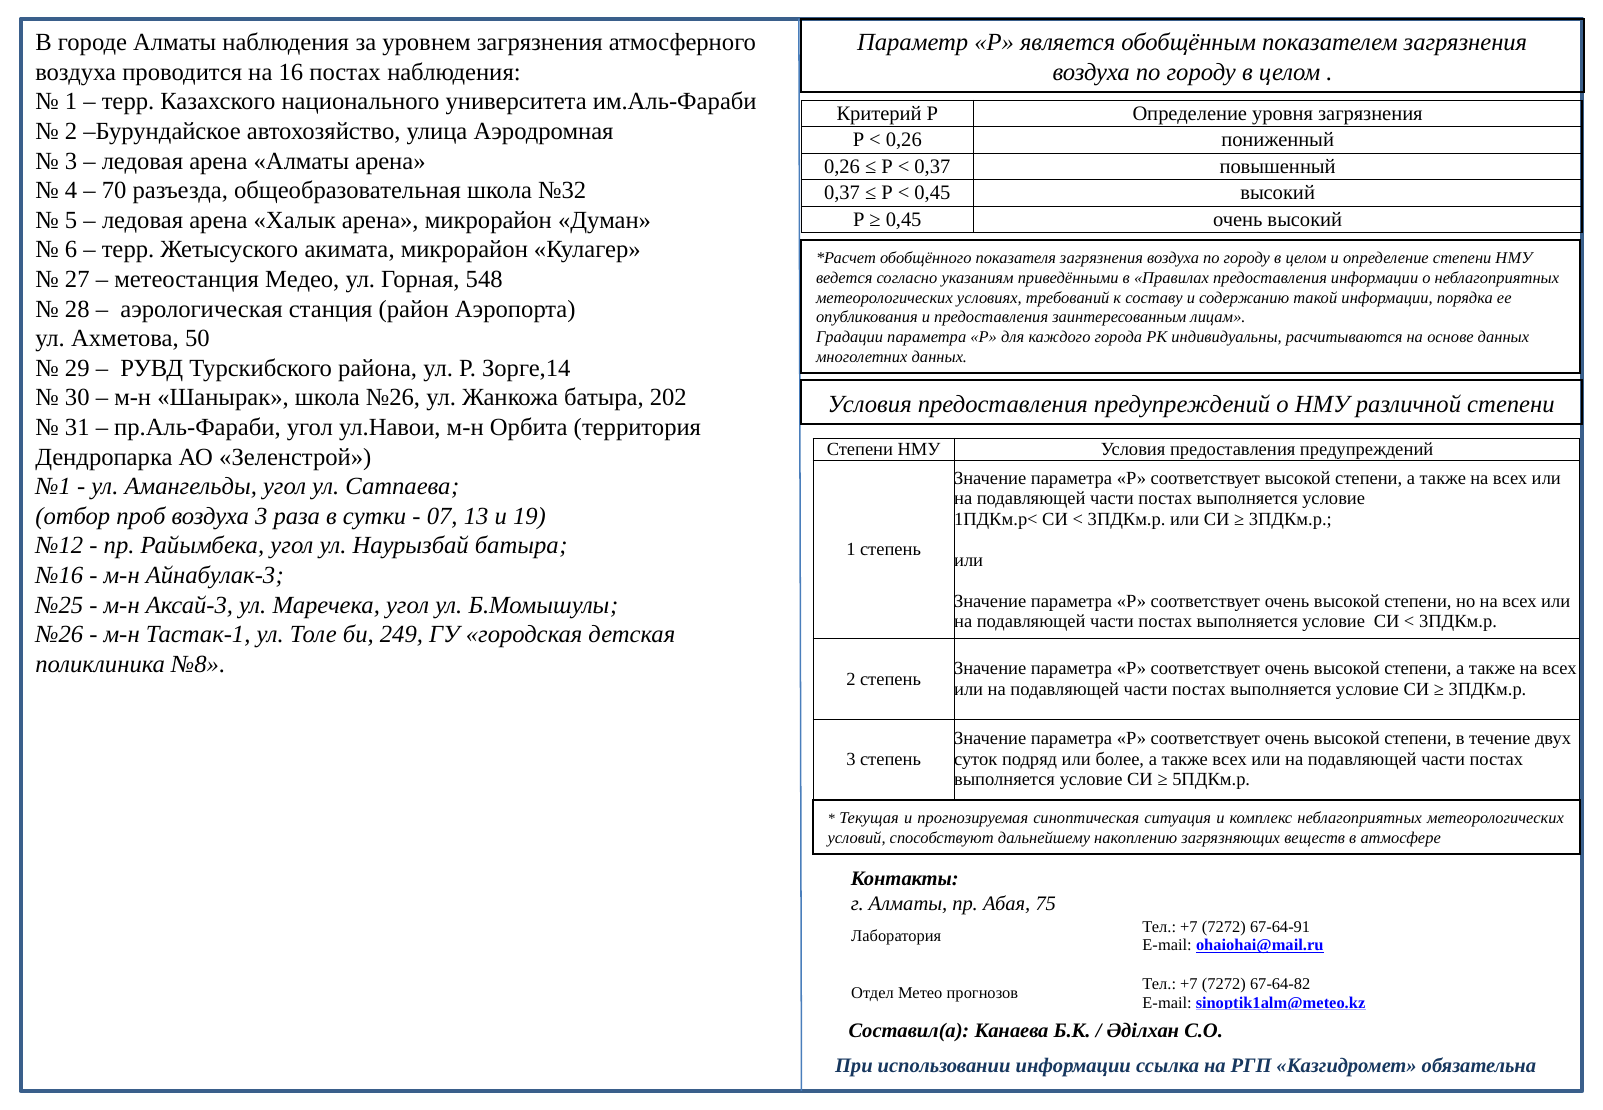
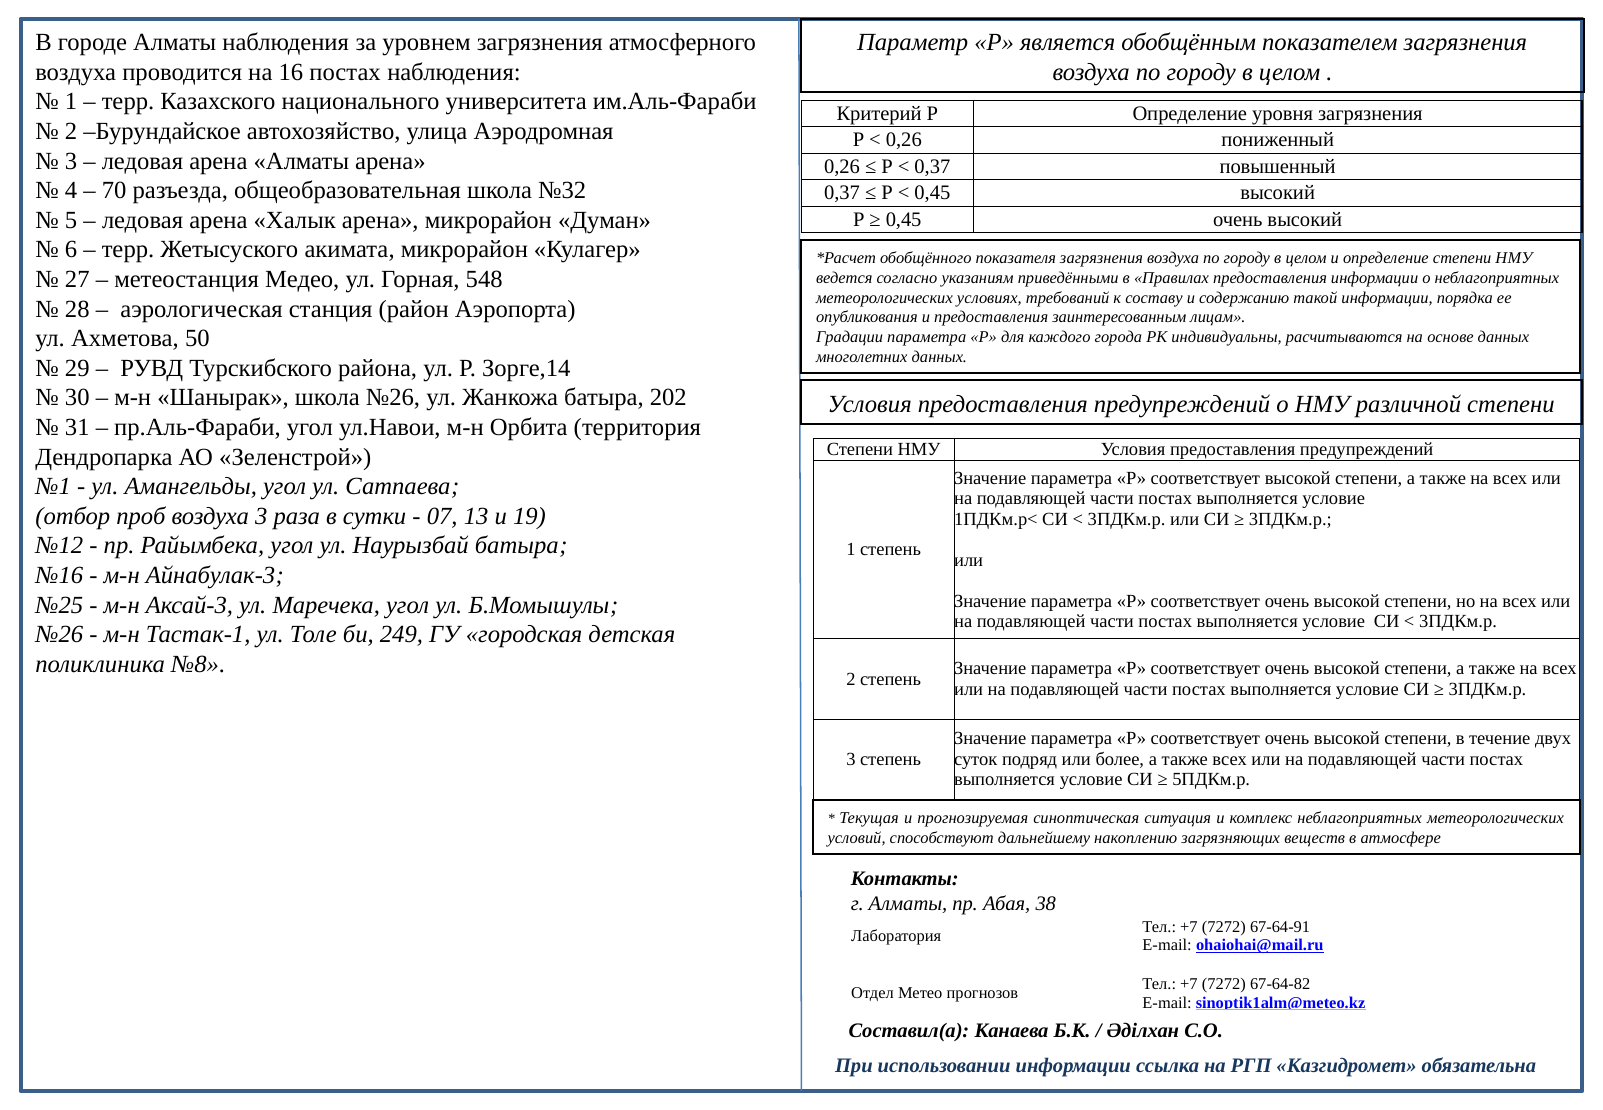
75: 75 -> 38
